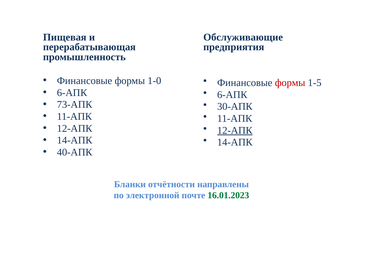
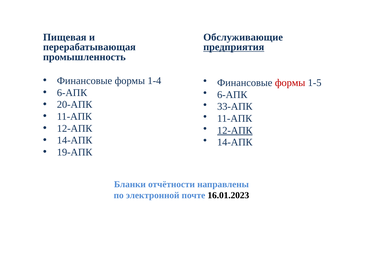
предприятия underline: none -> present
1-0: 1-0 -> 1-4
73-АПК: 73-АПК -> 20-АПК
30-АПК: 30-АПК -> 33-АПК
40-АПК: 40-АПК -> 19-АПК
16.01.2023 colour: green -> black
